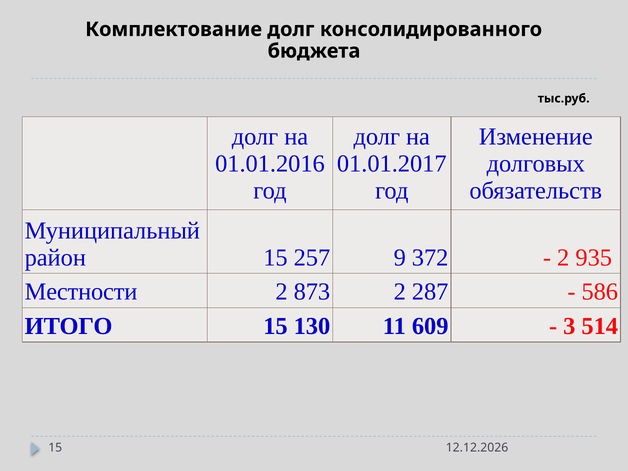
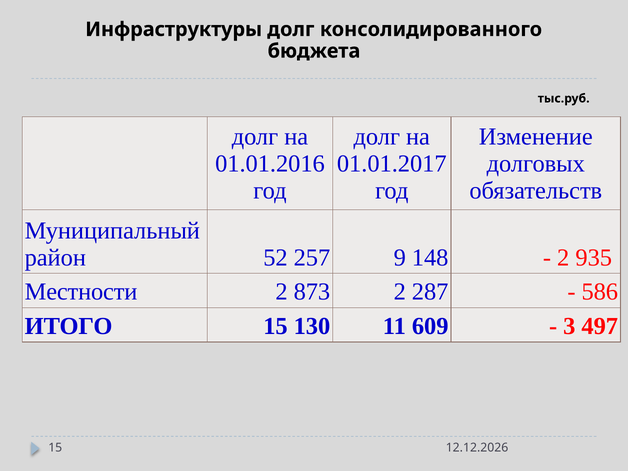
Комплектование: Комплектование -> Инфраструктуры
район 15: 15 -> 52
372: 372 -> 148
514: 514 -> 497
